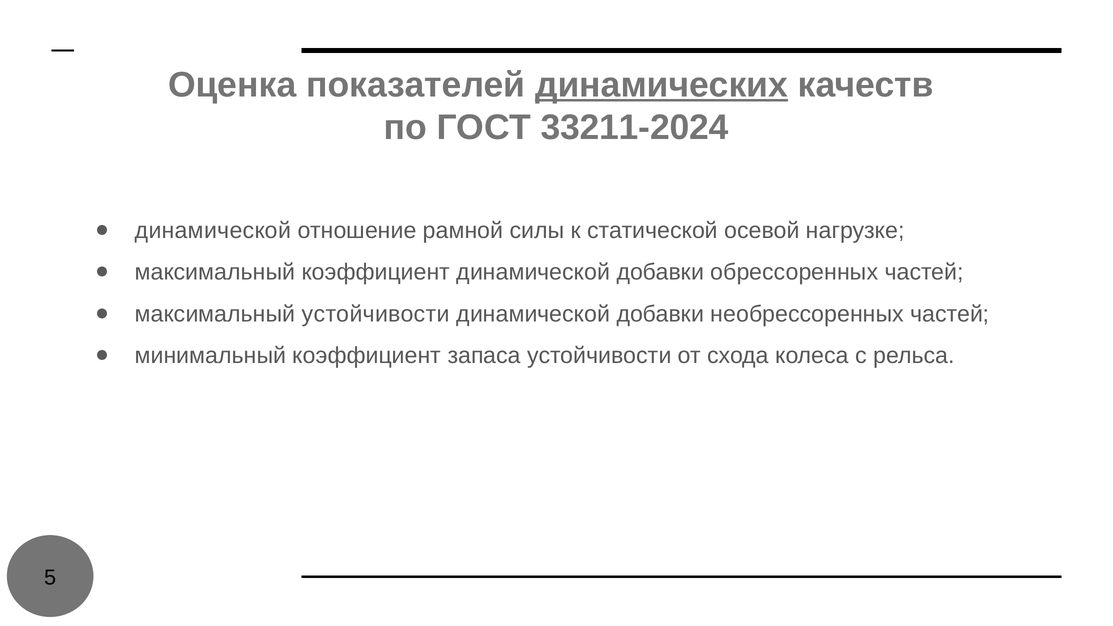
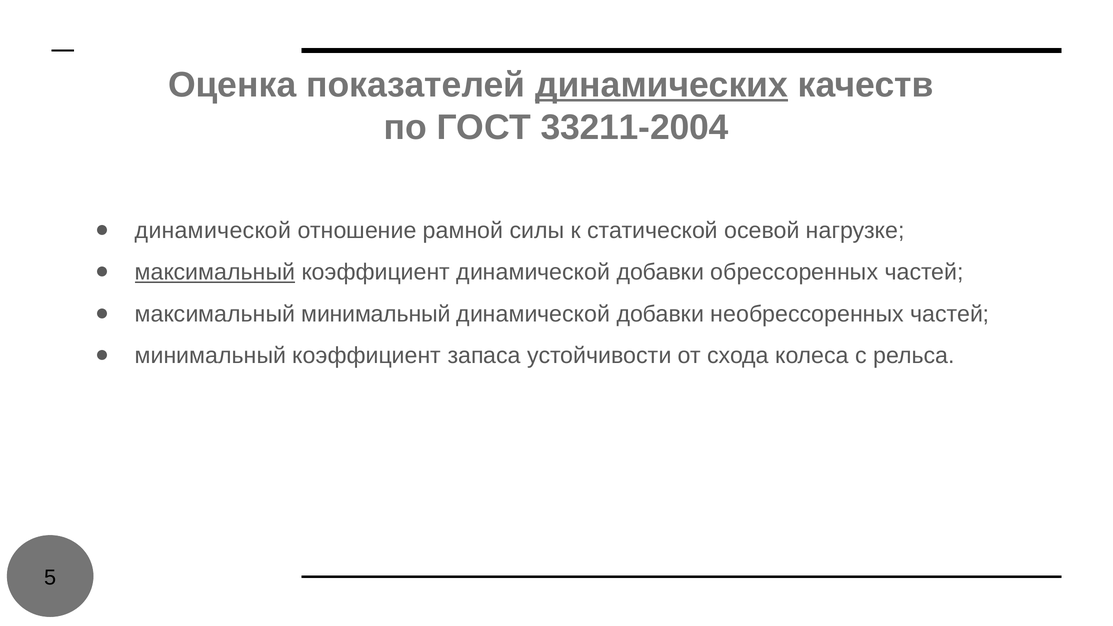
33211-2024: 33211-2024 -> 33211-2004
максимальный at (215, 272) underline: none -> present
максимальный устойчивости: устойчивости -> минимальный
